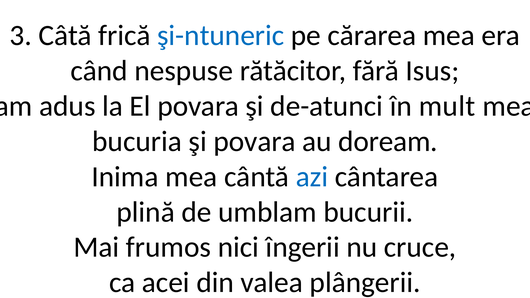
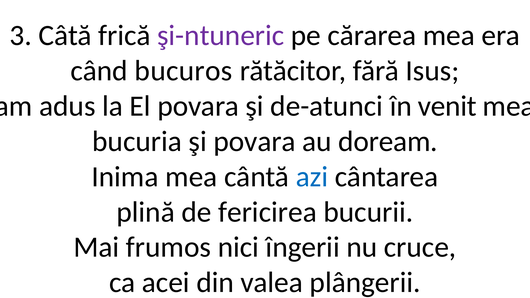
şi-ntuneric colour: blue -> purple
nespuse: nespuse -> bucuros
mult: mult -> venit
umblam: umblam -> fericirea
